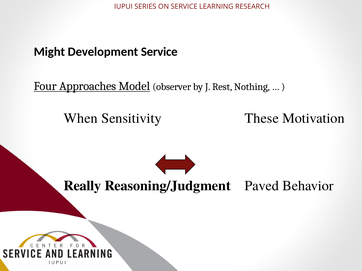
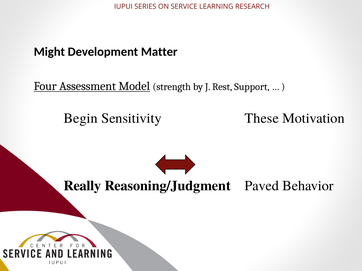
Development Service: Service -> Matter
Approaches: Approaches -> Assessment
observer: observer -> strength
Nothing: Nothing -> Support
When: When -> Begin
